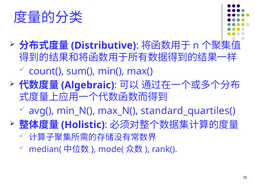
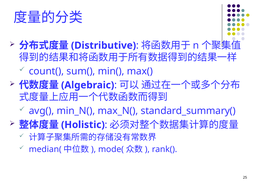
standard_quartiles(: standard_quartiles( -> standard_summary(
